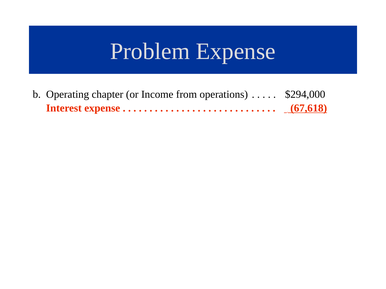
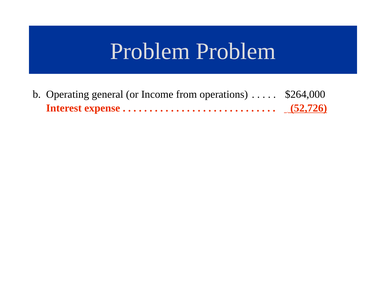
Problem Expense: Expense -> Problem
chapter: chapter -> general
$294,000: $294,000 -> $264,000
67,618: 67,618 -> 52,726
